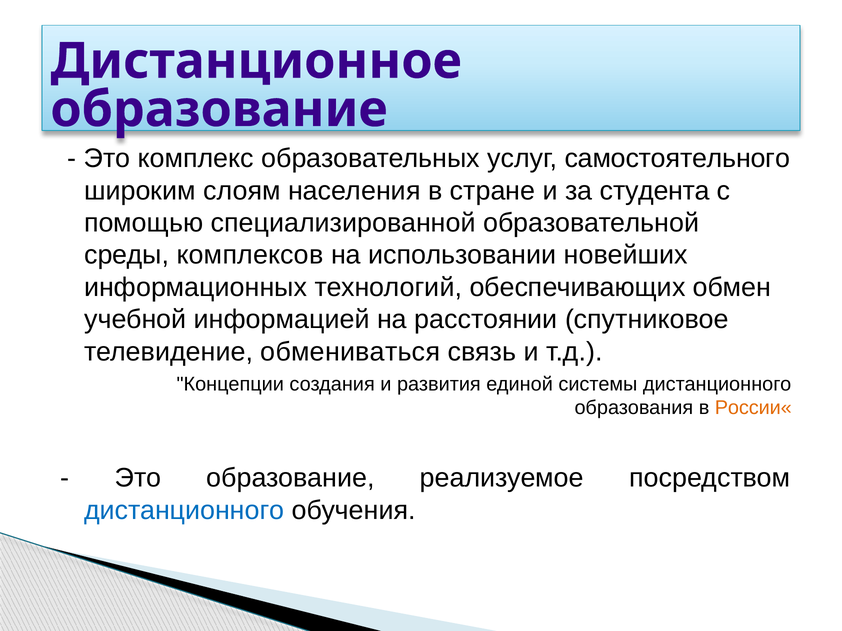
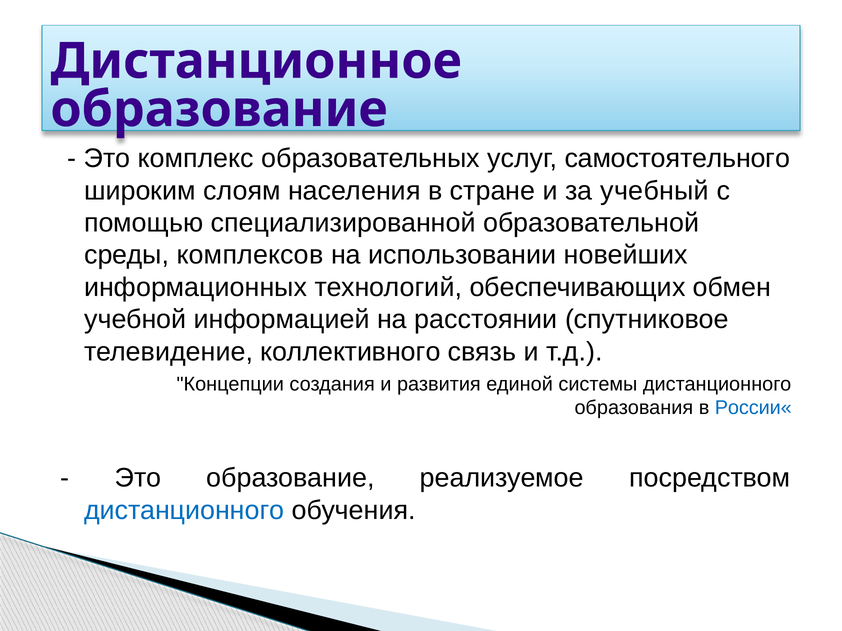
студента: студента -> учебный
обмениваться: обмениваться -> коллективного
России« colour: orange -> blue
